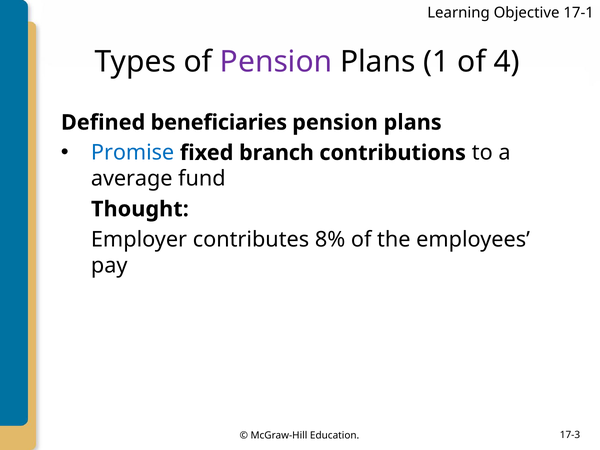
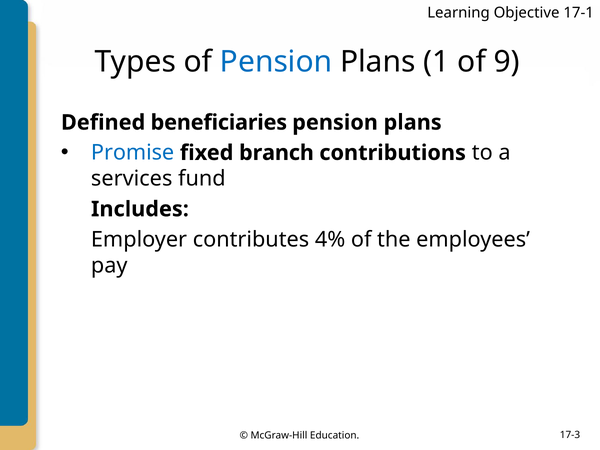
Pension at (276, 62) colour: purple -> blue
4: 4 -> 9
average: average -> services
Thought: Thought -> Includes
8%: 8% -> 4%
